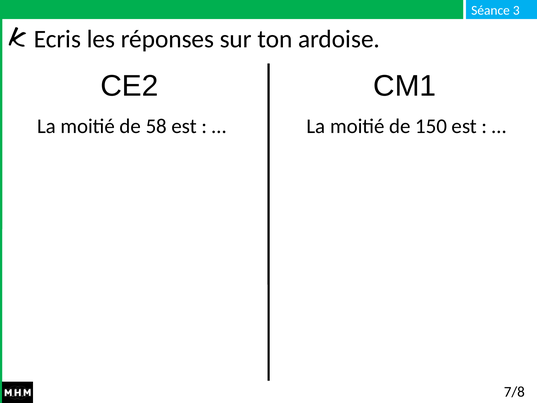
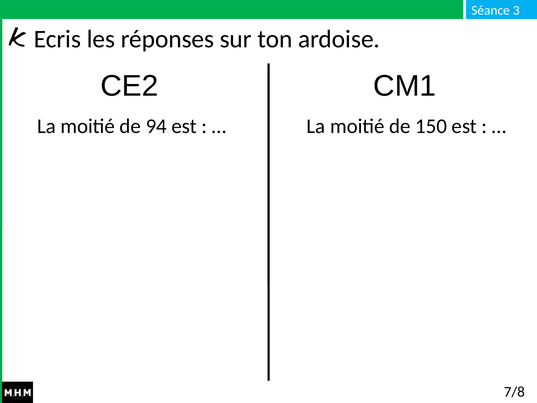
58: 58 -> 94
